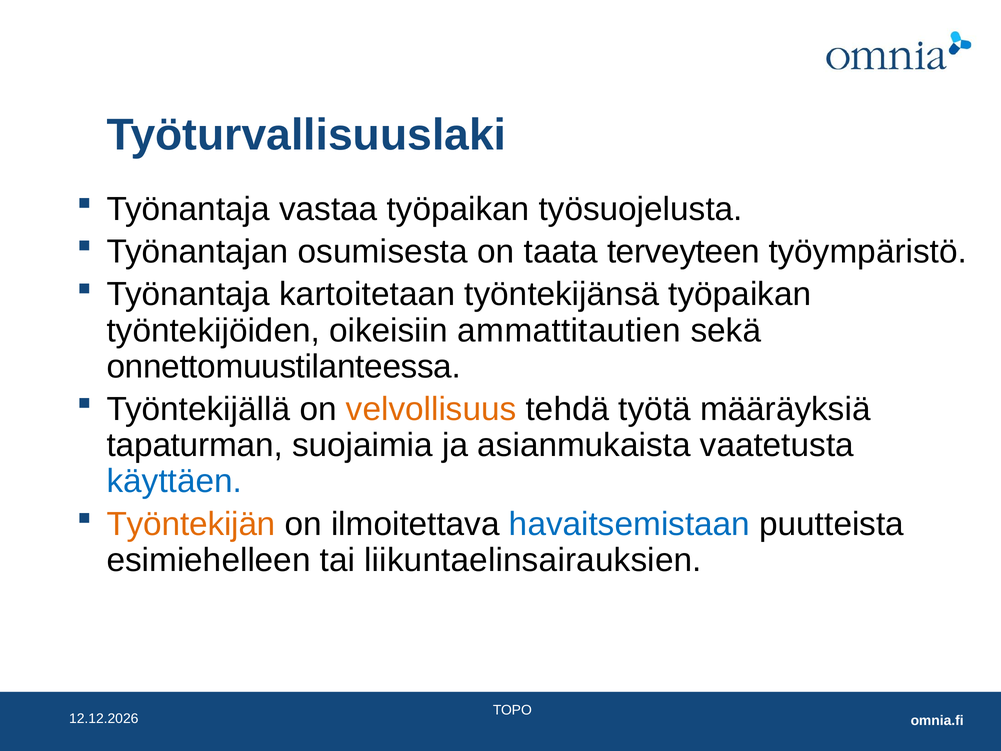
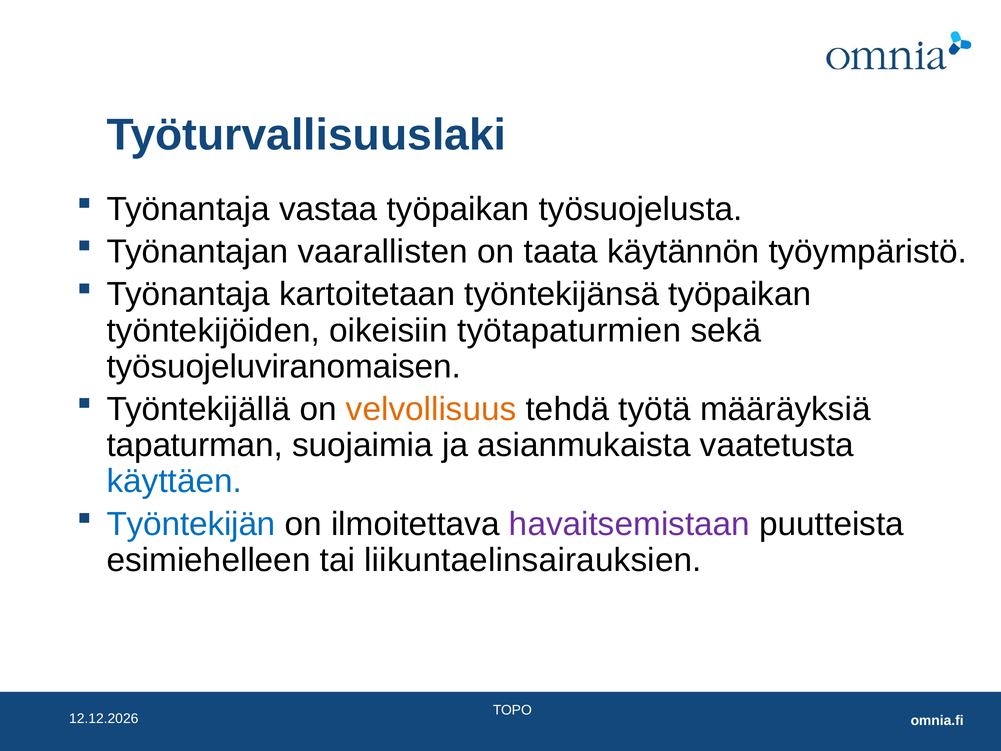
osumisesta: osumisesta -> vaarallisten
terveyteen: terveyteen -> käytännön
ammattitautien: ammattitautien -> työtapaturmien
onnettomuustilanteessa: onnettomuustilanteessa -> työsuojeluviranomaisen
Työntekijän colour: orange -> blue
havaitsemistaan colour: blue -> purple
